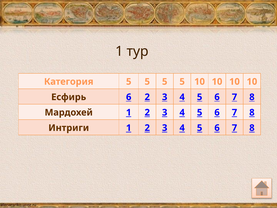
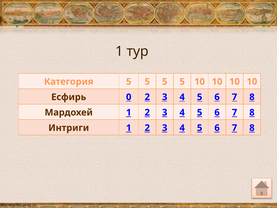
Есфирь 6: 6 -> 0
